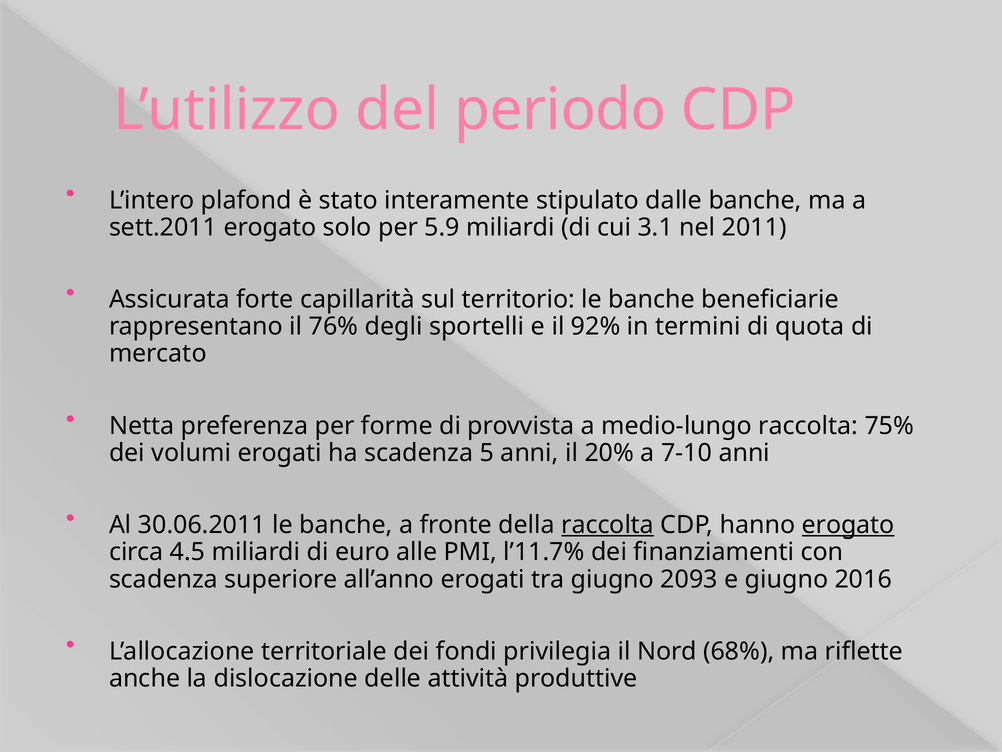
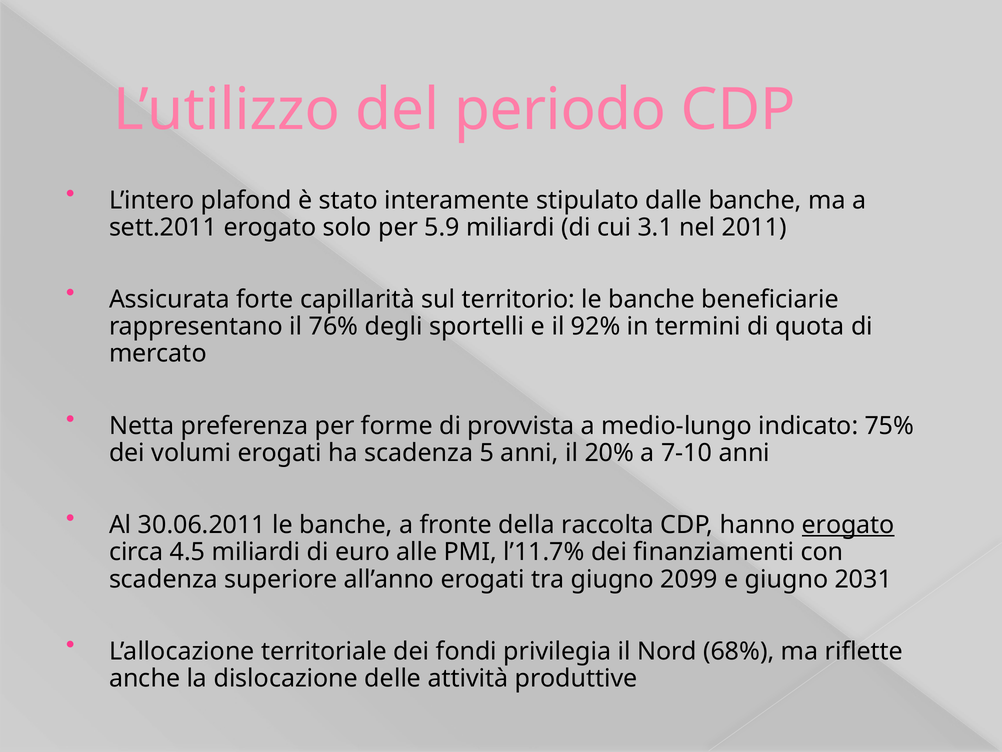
medio-lungo raccolta: raccolta -> indicato
raccolta at (608, 525) underline: present -> none
2093: 2093 -> 2099
2016: 2016 -> 2031
